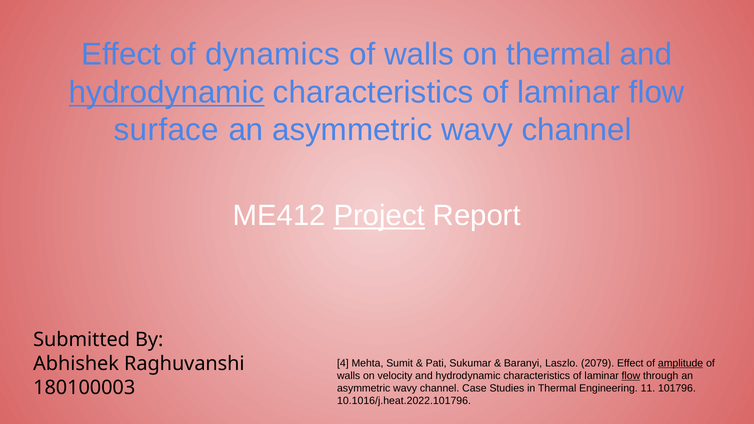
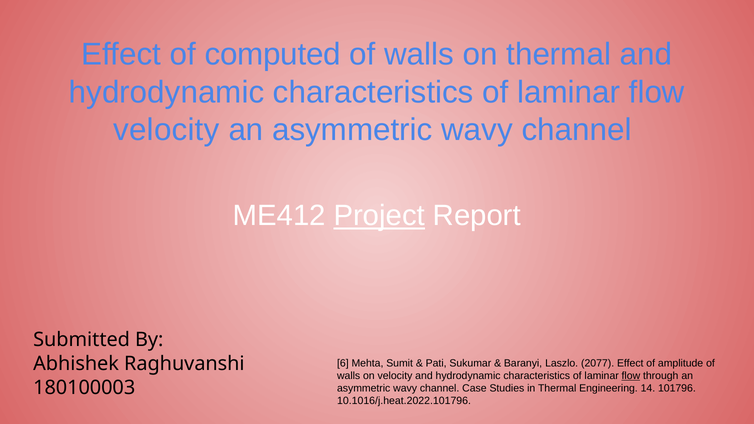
dynamics: dynamics -> computed
hydrodynamic at (167, 92) underline: present -> none
surface at (166, 130): surface -> velocity
4: 4 -> 6
2079: 2079 -> 2077
amplitude underline: present -> none
11: 11 -> 14
